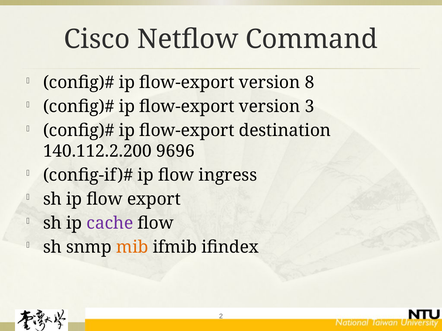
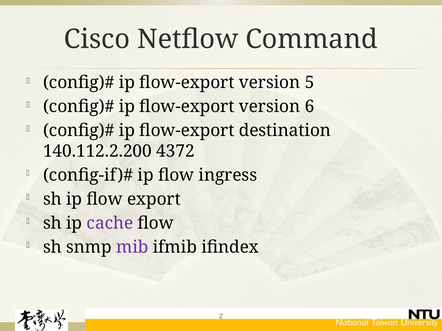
8: 8 -> 5
3: 3 -> 6
9696: 9696 -> 4372
mib colour: orange -> purple
